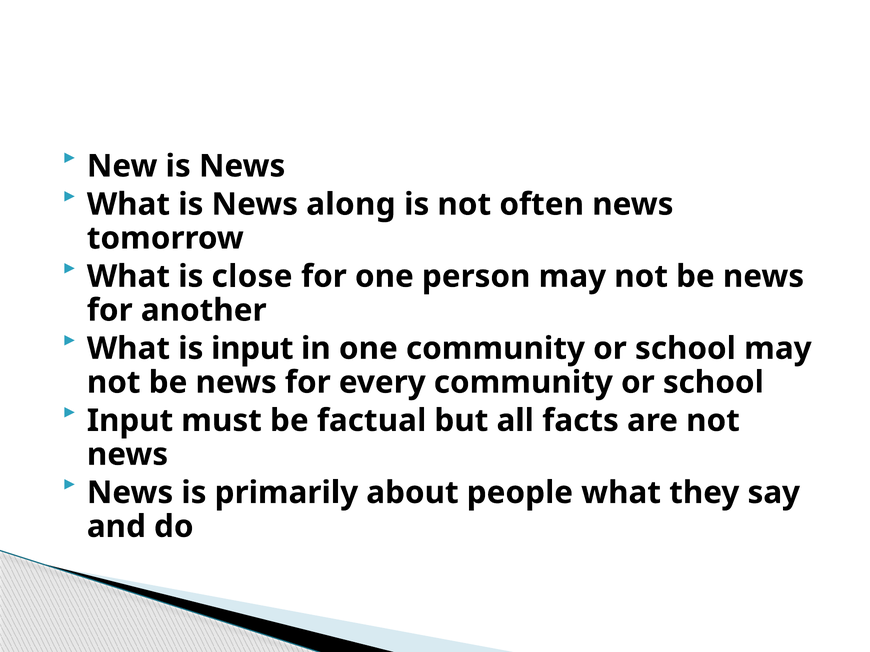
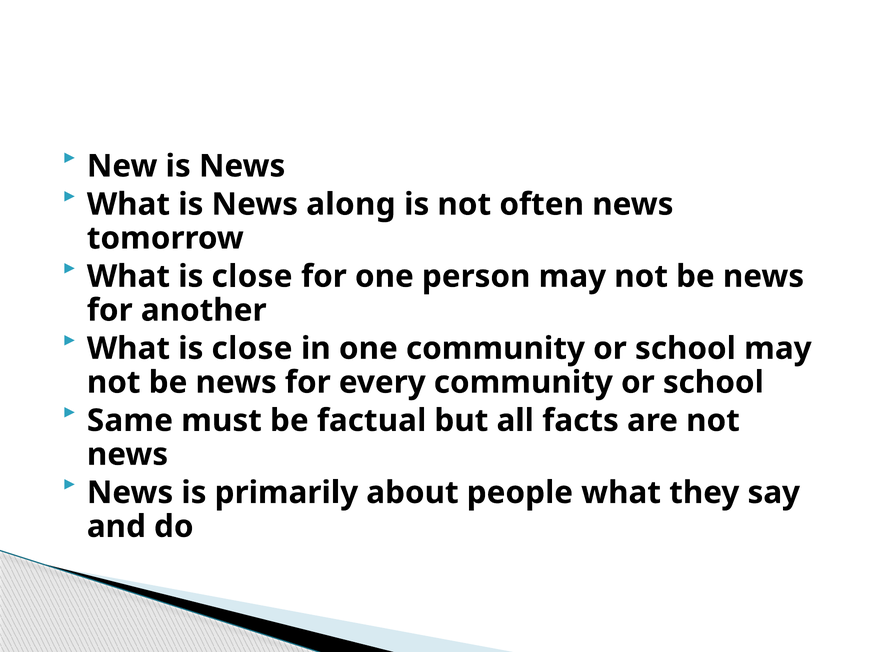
input at (252, 349): input -> close
Input at (130, 421): Input -> Same
